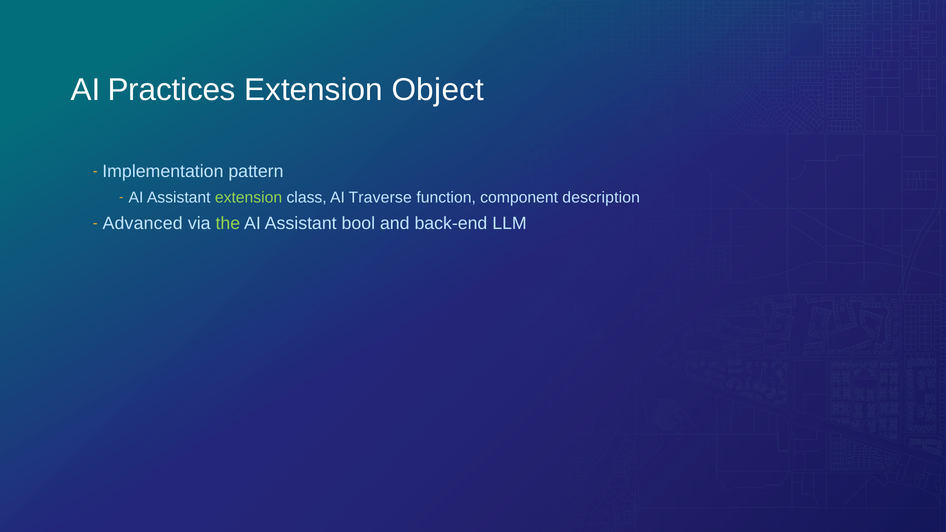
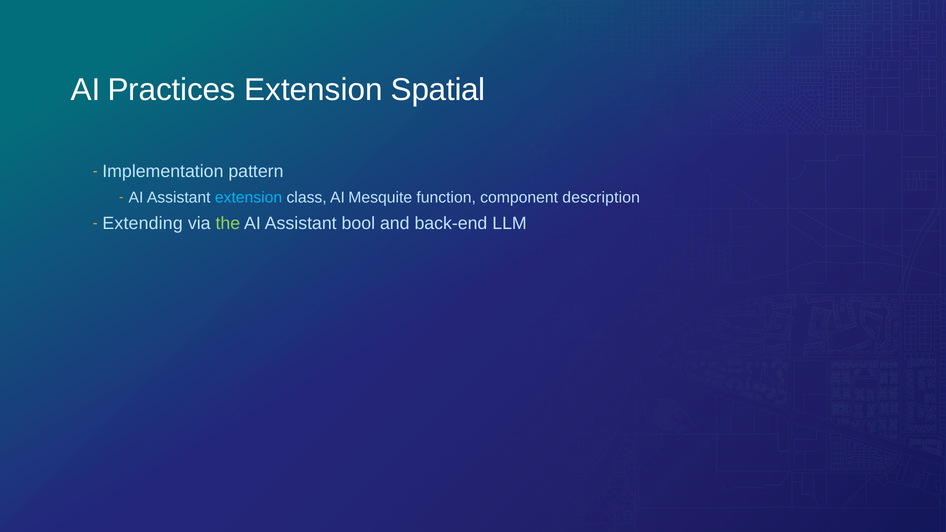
Object: Object -> Spatial
extension at (249, 197) colour: light green -> light blue
Traverse: Traverse -> Mesquite
Advanced: Advanced -> Extending
